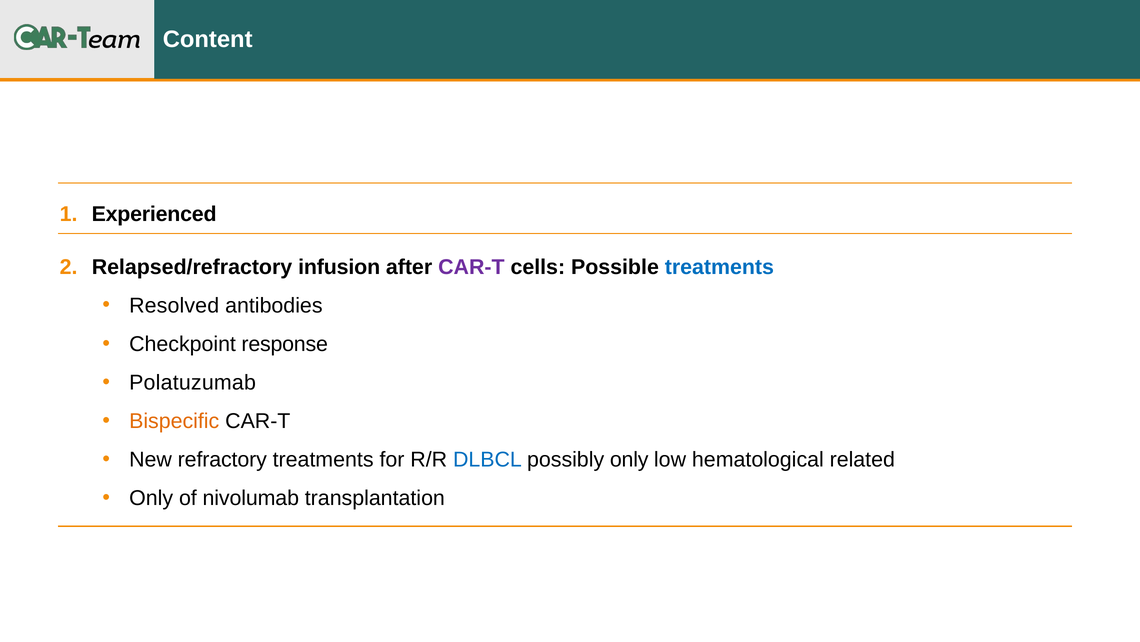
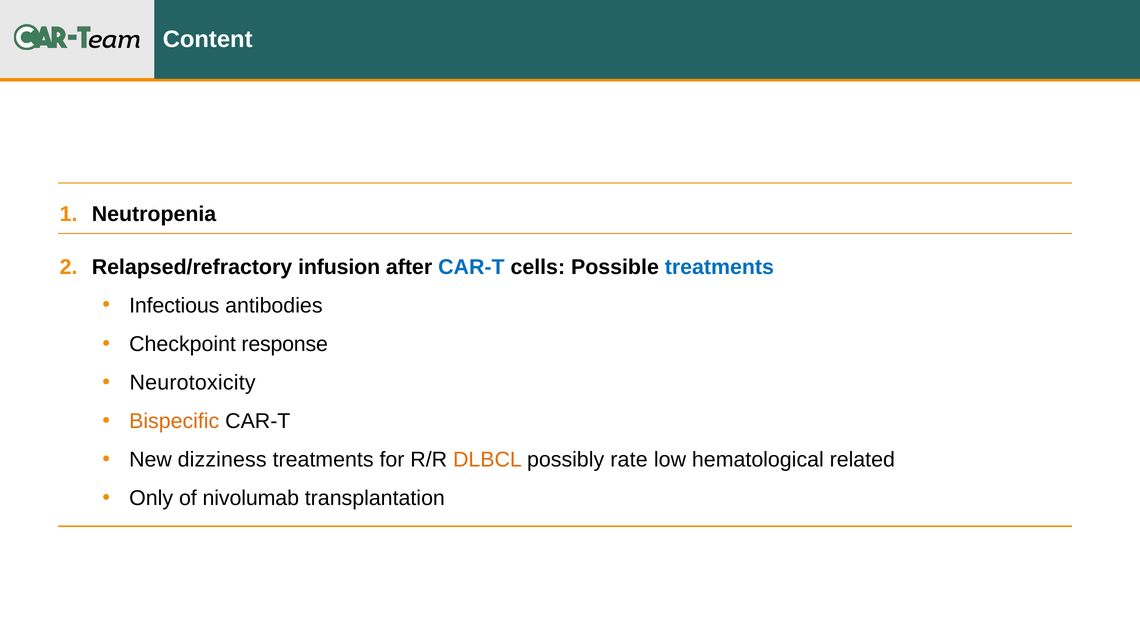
Experienced: Experienced -> Neutropenia
CAR-T at (471, 267) colour: purple -> blue
Resolved: Resolved -> Infectious
Polatuzumab: Polatuzumab -> Neurotoxicity
refractory: refractory -> dizziness
DLBCL colour: blue -> orange
possibly only: only -> rate
